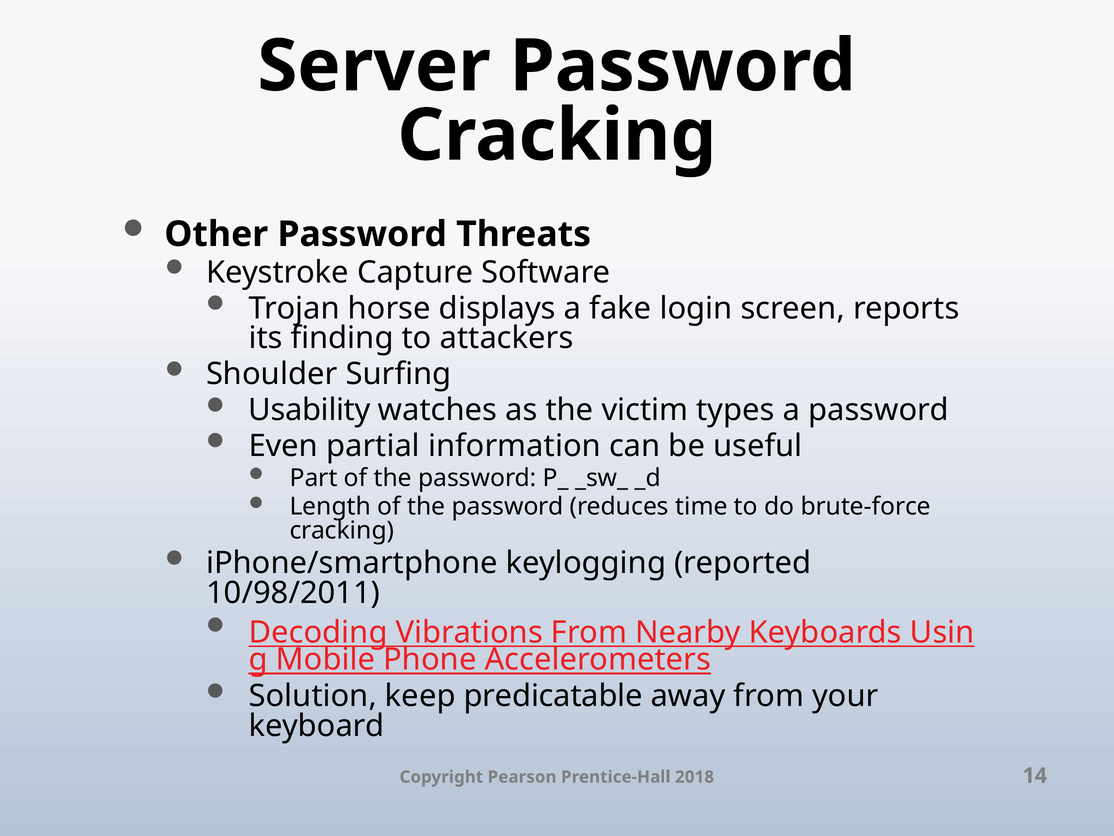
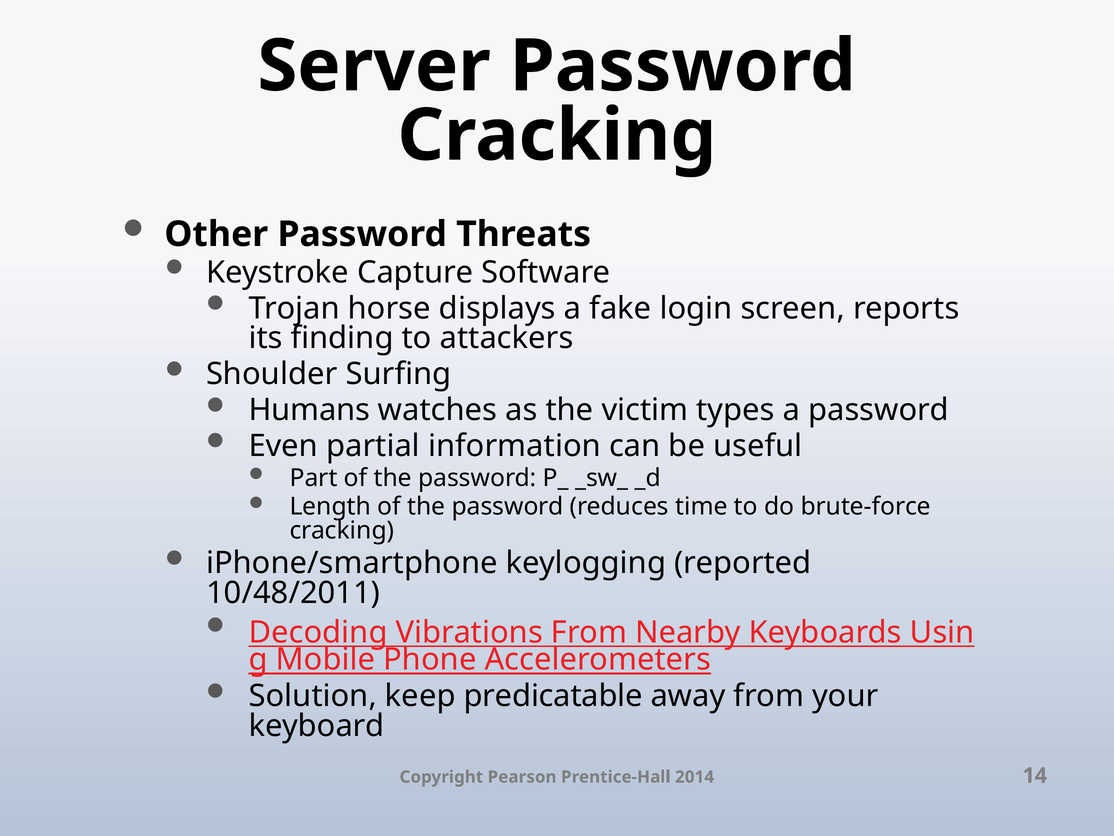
Usability: Usability -> Humans
10/98/2011: 10/98/2011 -> 10/48/2011
2018: 2018 -> 2014
